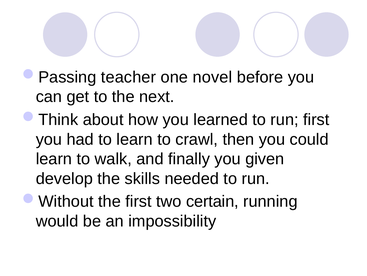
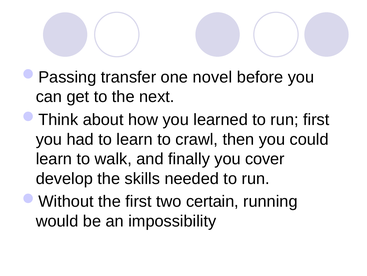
teacher: teacher -> transfer
given: given -> cover
